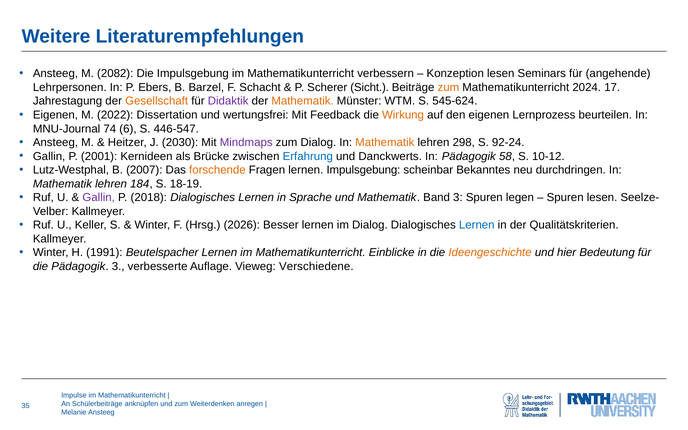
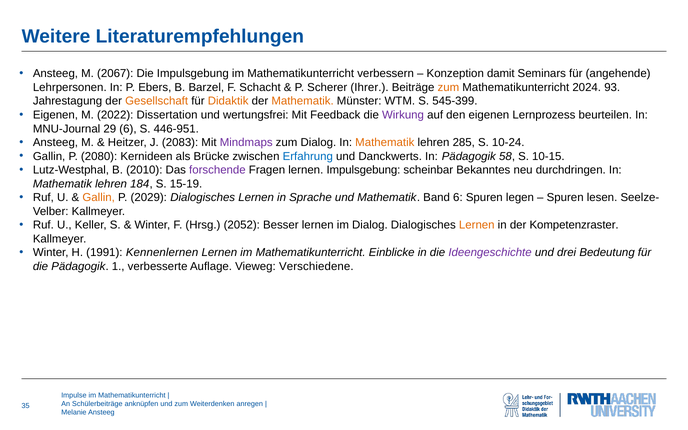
2082: 2082 -> 2067
Konzeption lesen: lesen -> damit
Sicht: Sicht -> Ihrer
17: 17 -> 93
Didaktik colour: purple -> orange
545-624: 545-624 -> 545-399
Wirkung colour: orange -> purple
74: 74 -> 29
446-547: 446-547 -> 446-951
2030: 2030 -> 2083
298: 298 -> 285
92-24: 92-24 -> 10-24
2001: 2001 -> 2080
10-12: 10-12 -> 10-15
2007: 2007 -> 2010
forschende colour: orange -> purple
18-19: 18-19 -> 15-19
Gallin at (99, 198) colour: purple -> orange
2018: 2018 -> 2029
Band 3: 3 -> 6
2026: 2026 -> 2052
Lernen at (477, 225) colour: blue -> orange
Qualitätskriterien: Qualitätskriterien -> Kompetenzraster
Beutelspacher: Beutelspacher -> Kennenlernen
Ideengeschichte colour: orange -> purple
hier: hier -> drei
Pädagogik 3: 3 -> 1
